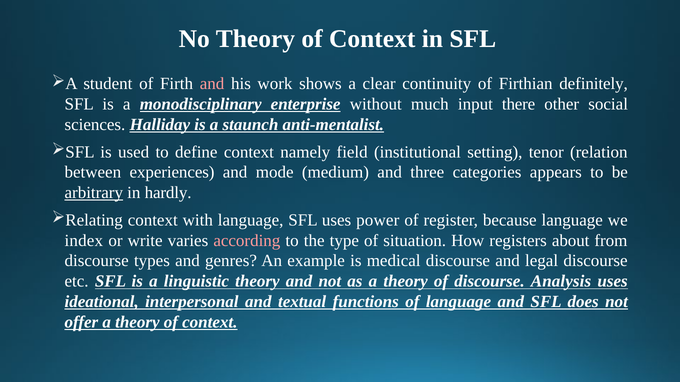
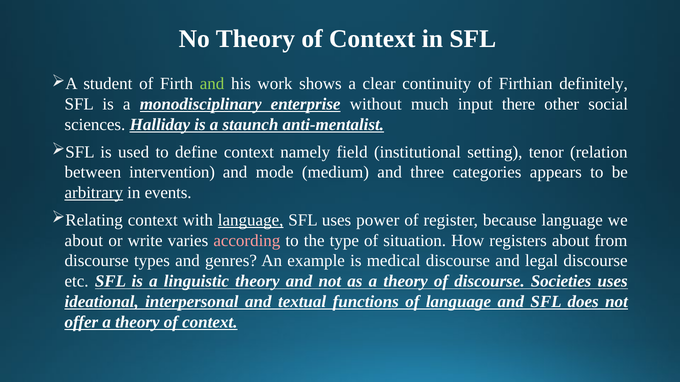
and at (212, 84) colour: pink -> light green
experiences: experiences -> intervention
hardly: hardly -> events
language at (251, 220) underline: none -> present
index at (84, 241): index -> about
Analysis: Analysis -> Societies
